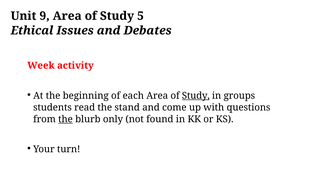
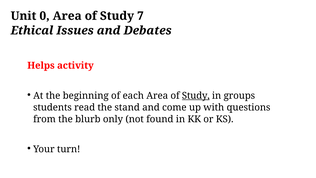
9: 9 -> 0
5: 5 -> 7
Week: Week -> Helps
the at (66, 119) underline: present -> none
